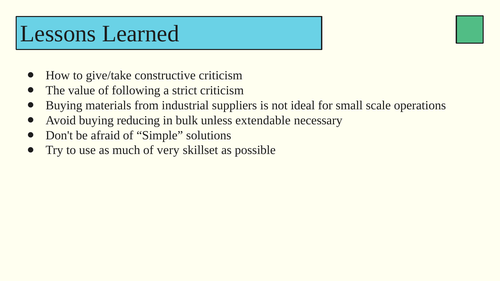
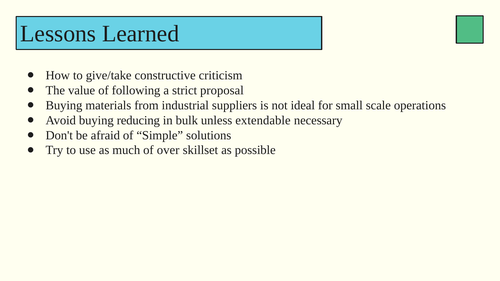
strict criticism: criticism -> proposal
very: very -> over
